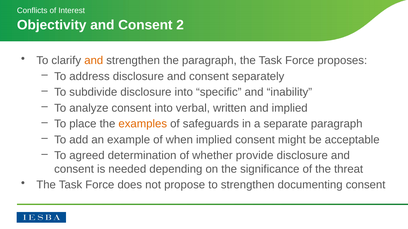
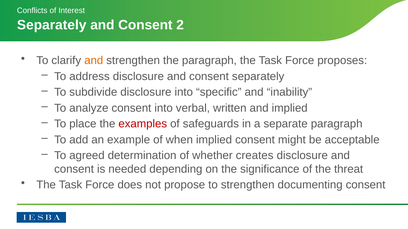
Objectivity at (52, 25): Objectivity -> Separately
examples colour: orange -> red
provide: provide -> creates
